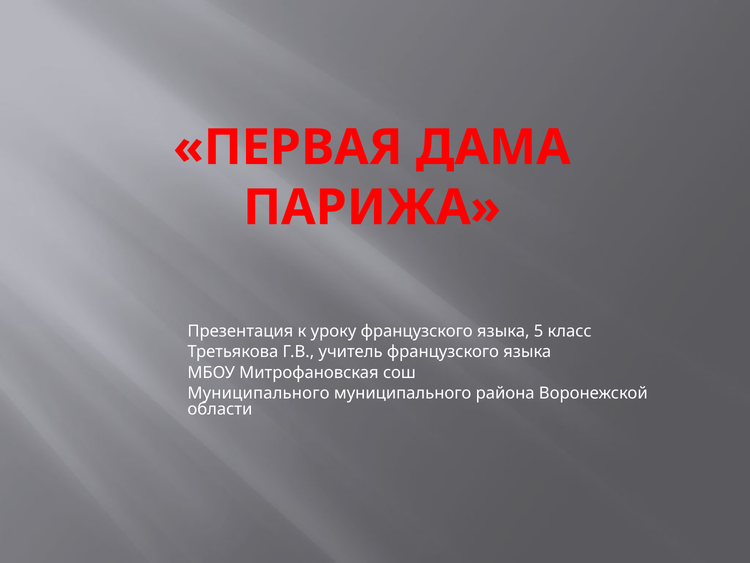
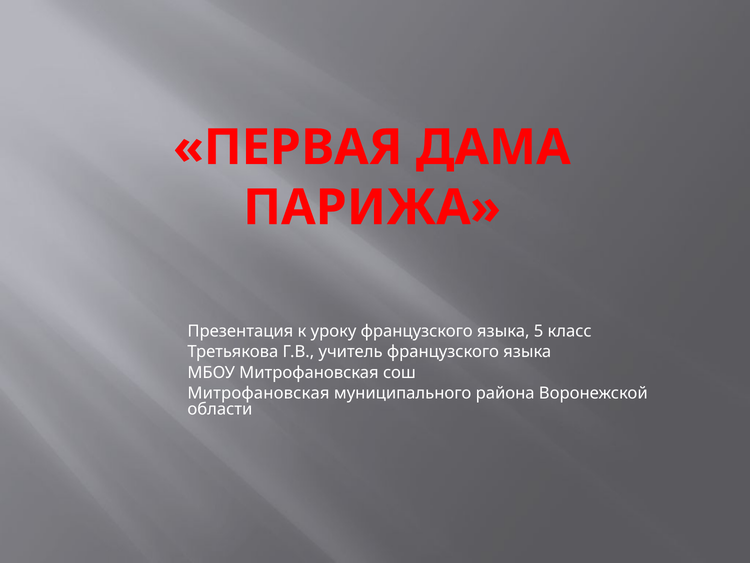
Муниципального at (259, 393): Муниципального -> Митрофановская
